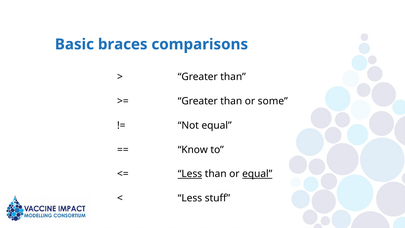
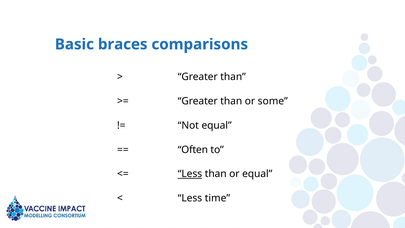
Know: Know -> Often
equal at (257, 174) underline: present -> none
stuff: stuff -> time
